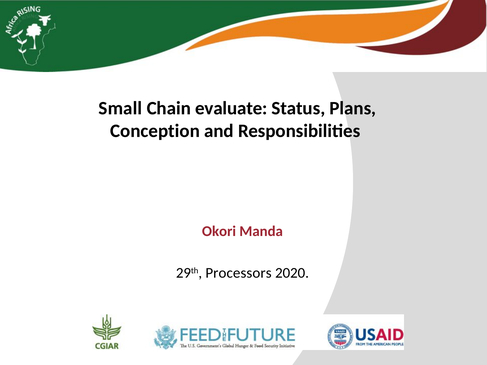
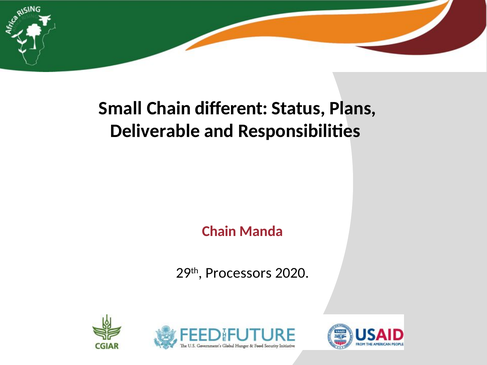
evaluate: evaluate -> different
Conception: Conception -> Deliverable
Okori at (219, 232): Okori -> Chain
